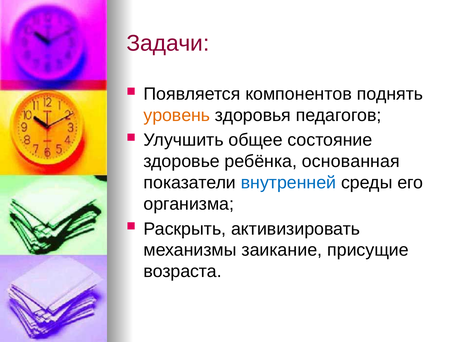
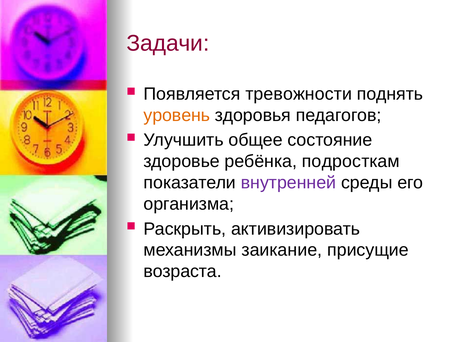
компонентов: компонентов -> тревожности
основанная: основанная -> подросткам
внутренней colour: blue -> purple
